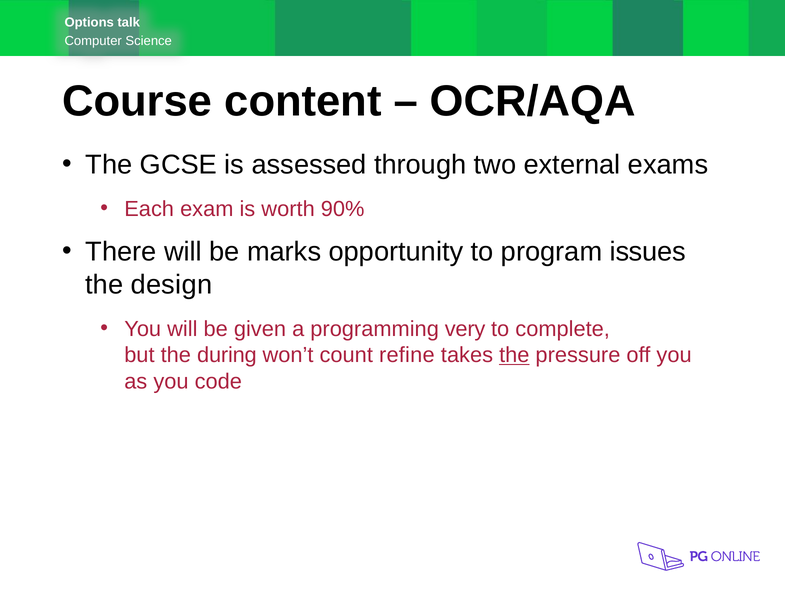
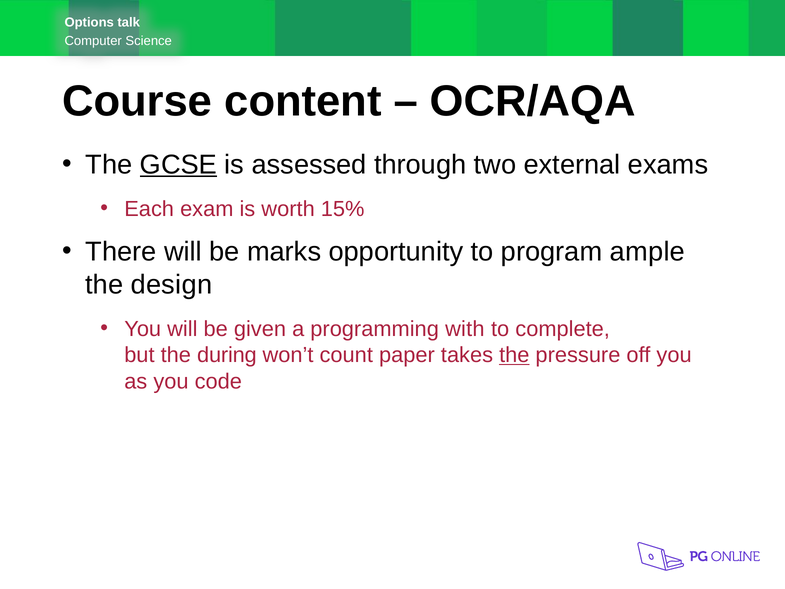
GCSE underline: none -> present
90%: 90% -> 15%
issues: issues -> ample
very: very -> with
refine: refine -> paper
